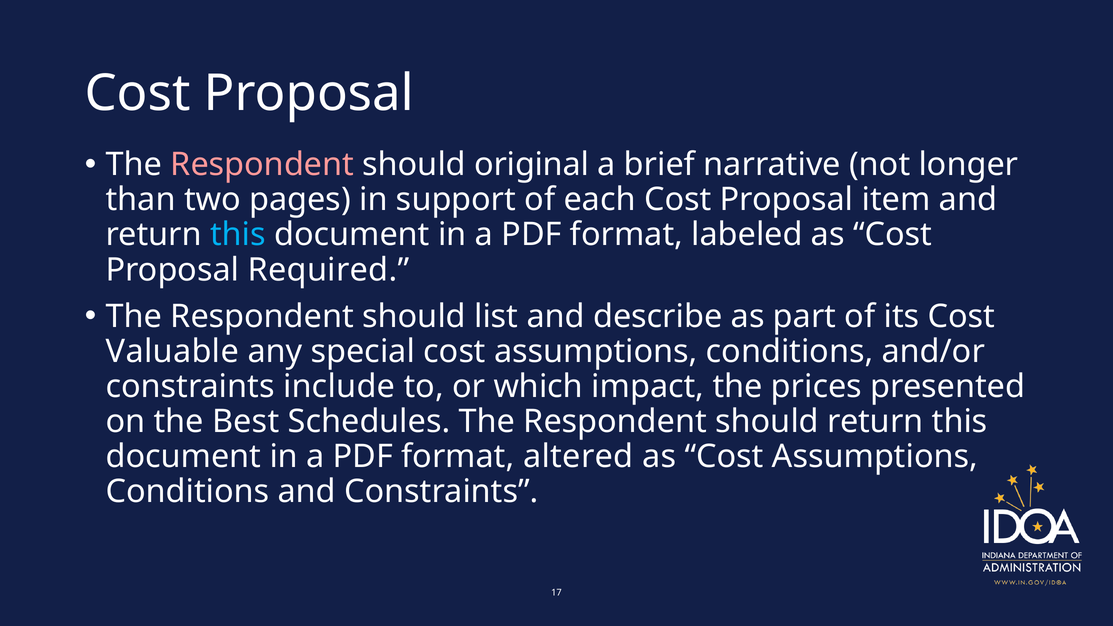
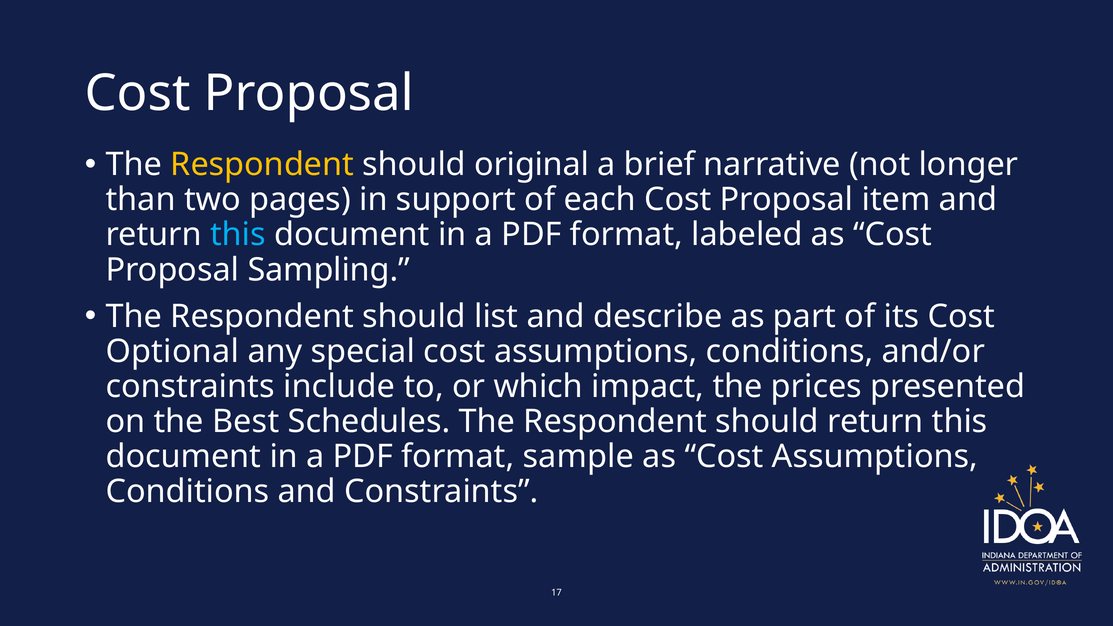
Respondent at (262, 165) colour: pink -> yellow
Required: Required -> Sampling
Valuable: Valuable -> Optional
altered: altered -> sample
